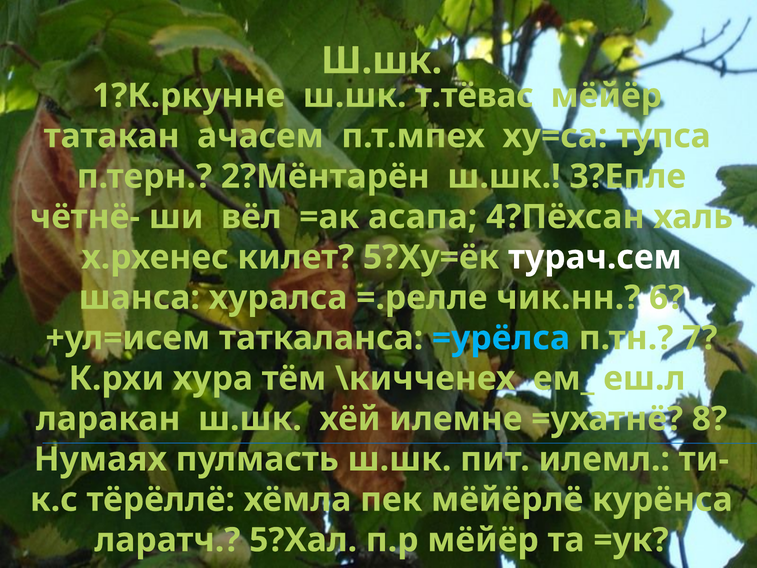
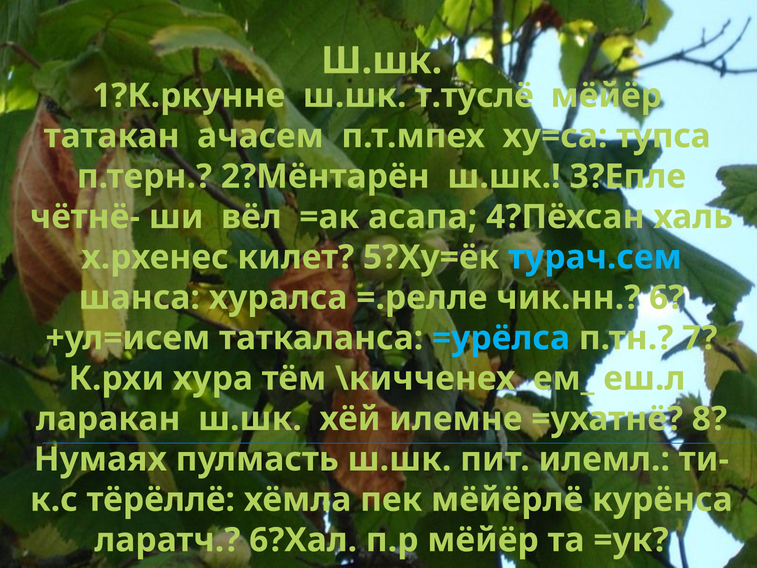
т.тёвас: т.тёвас -> т.туслё
турач.сем colour: white -> light blue
5?Хал: 5?Хал -> 6?Хал
